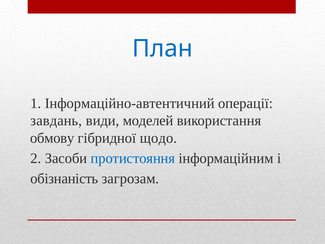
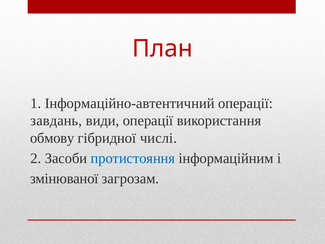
План colour: blue -> red
види моделей: моделей -> операції
щодо: щодо -> числі
обізнаність: обізнаність -> змінюваної
